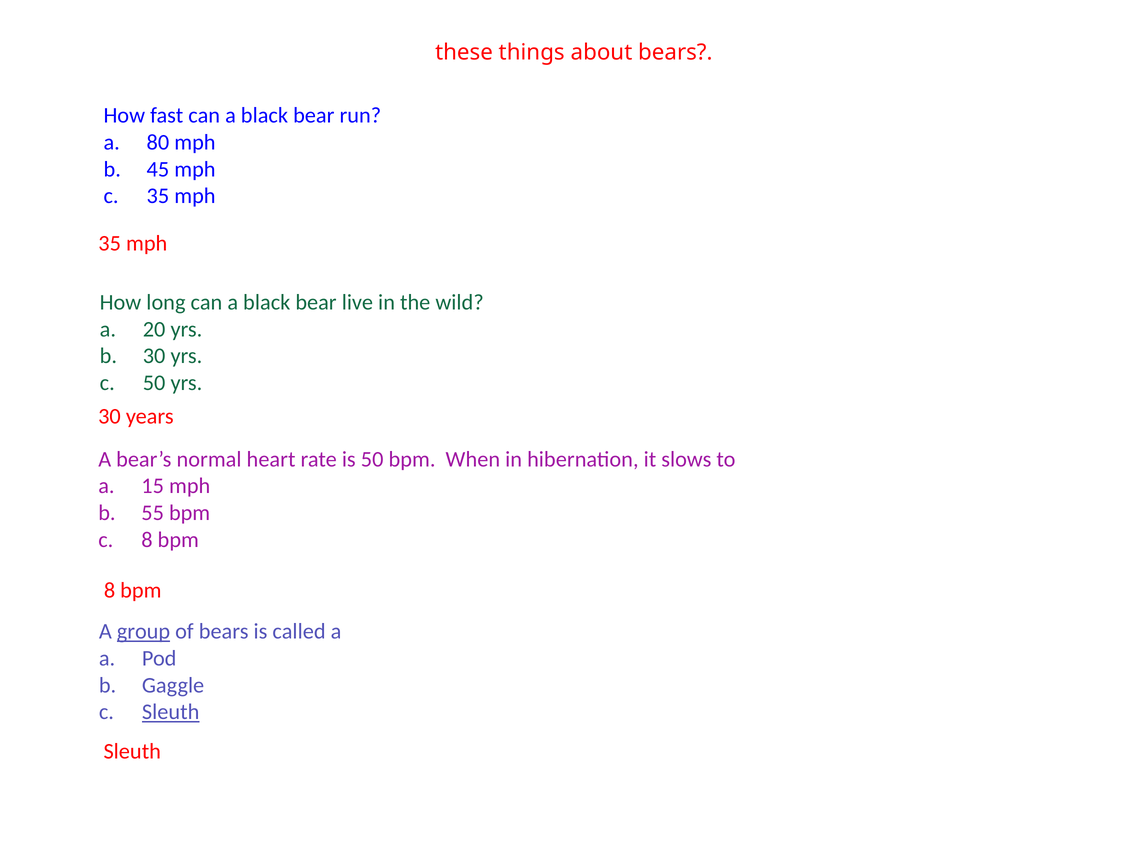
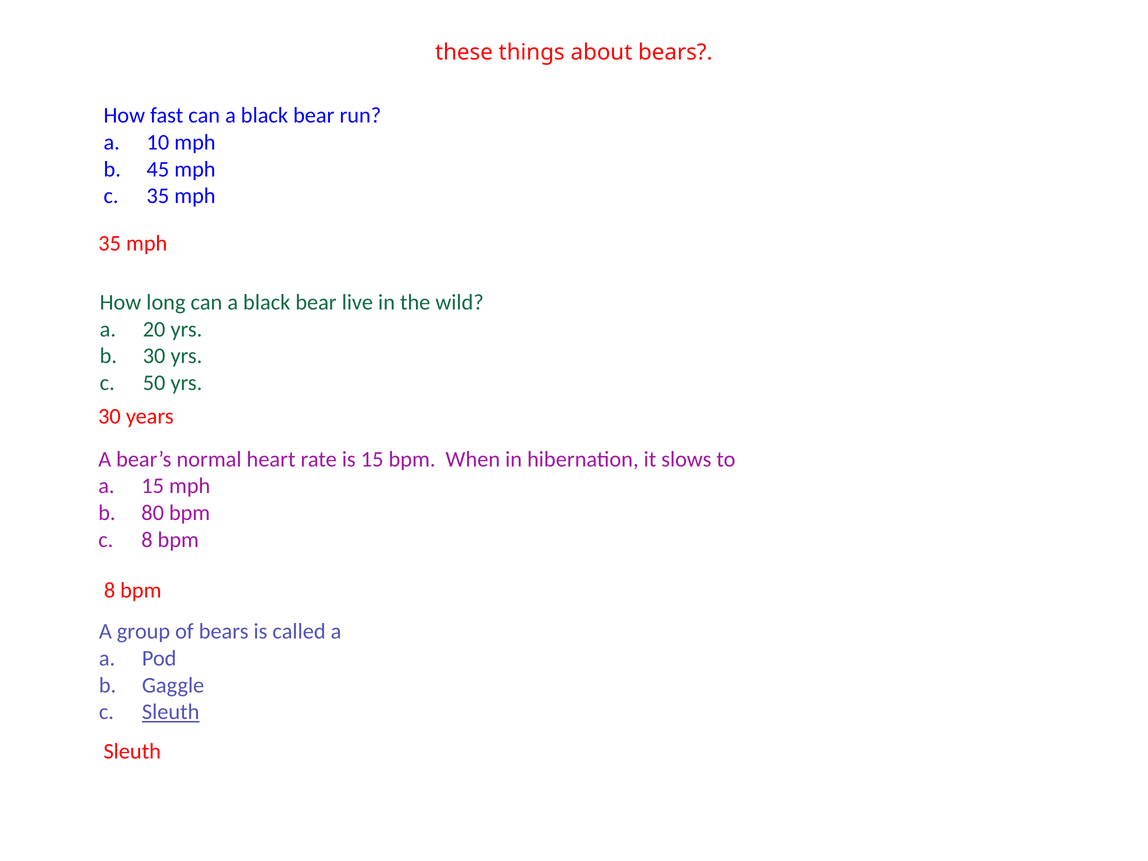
80: 80 -> 10
is 50: 50 -> 15
55: 55 -> 80
group underline: present -> none
